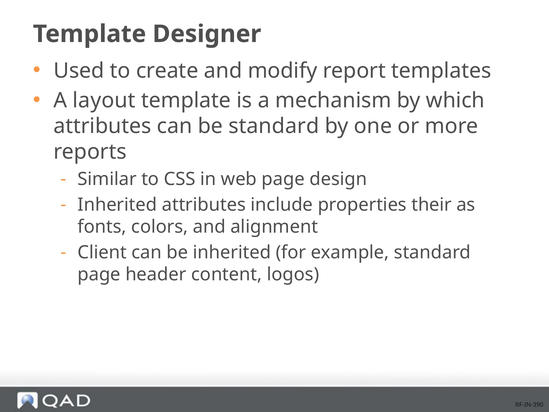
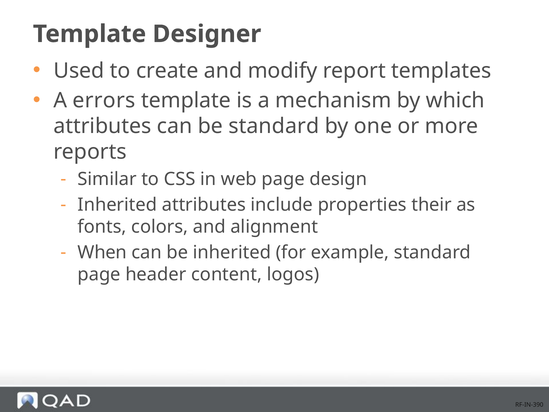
layout: layout -> errors
Client: Client -> When
